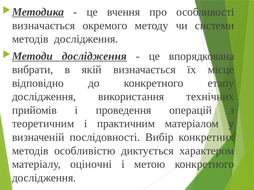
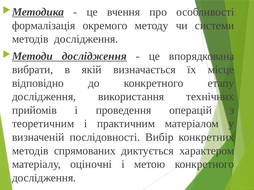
визначається at (44, 26): визначається -> формалізація
особливістю: особливістю -> спрямованих
